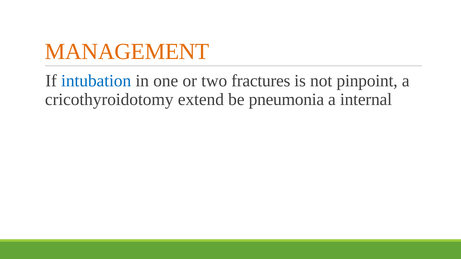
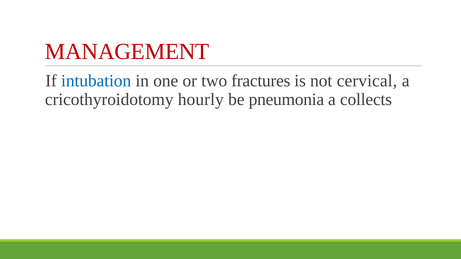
MANAGEMENT colour: orange -> red
pinpoint: pinpoint -> cervical
extend: extend -> hourly
internal: internal -> collects
